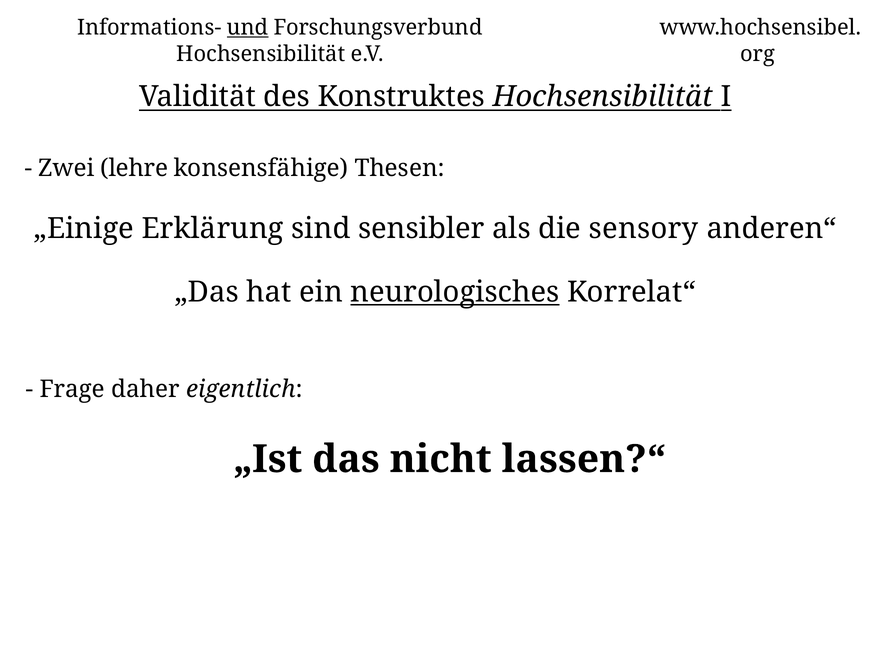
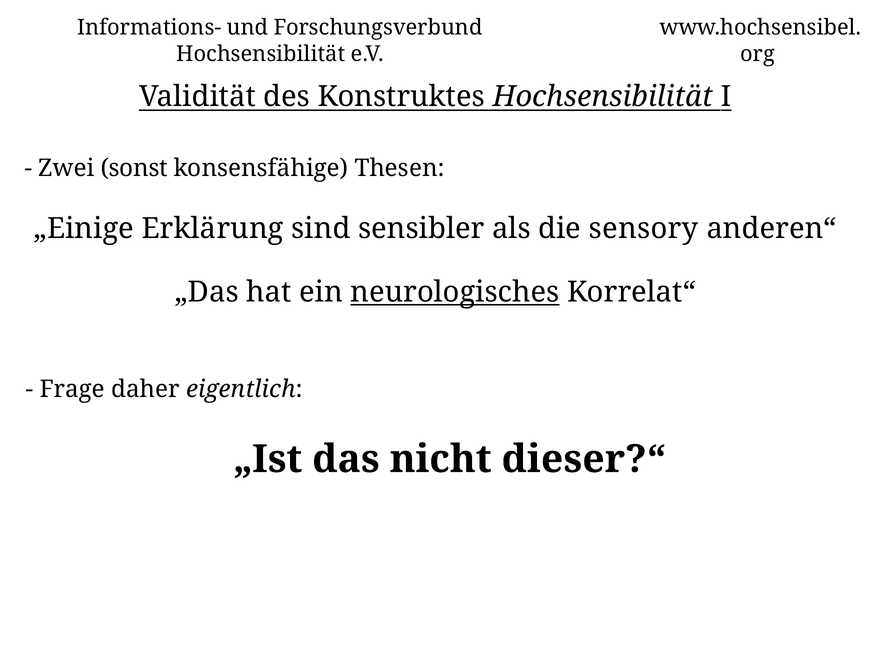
und underline: present -> none
lehre: lehre -> sonst
lassen?“: lassen?“ -> dieser?“
